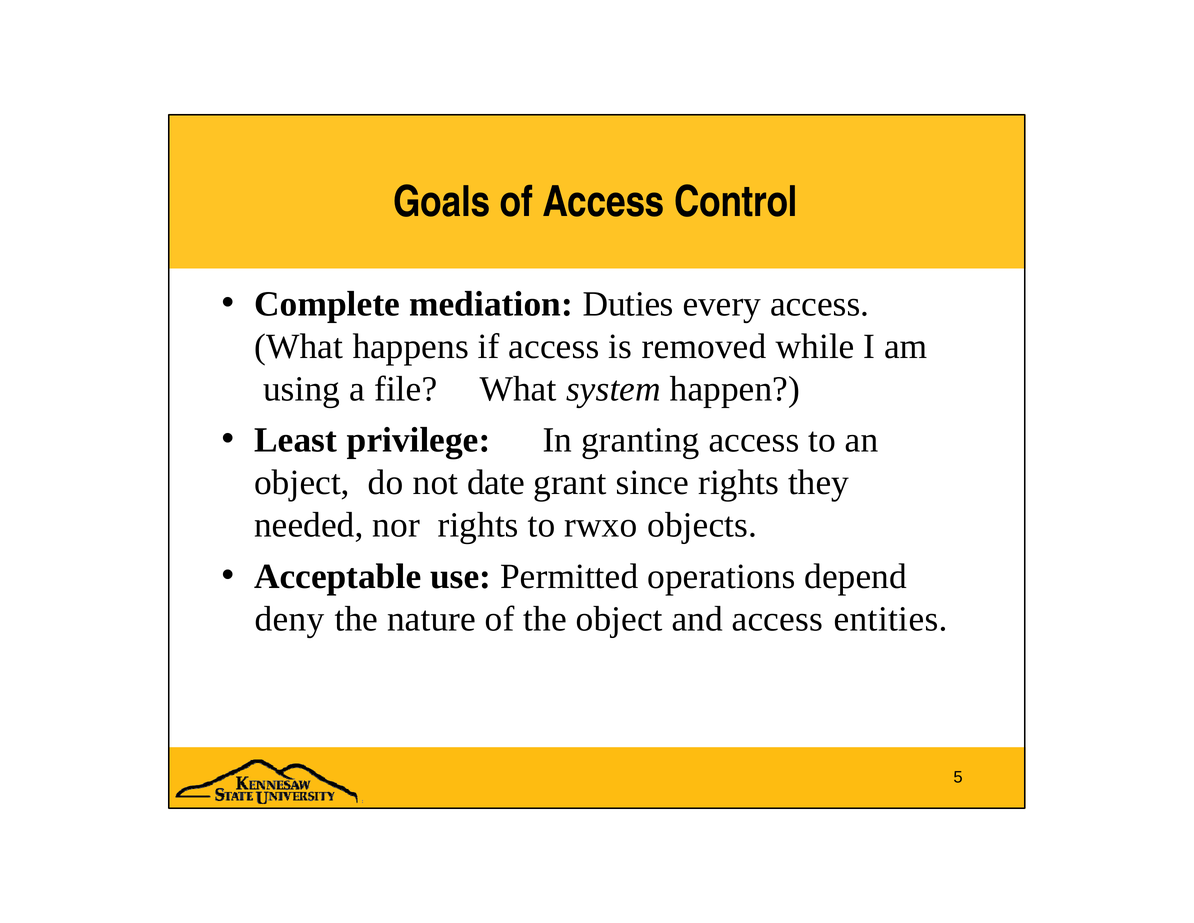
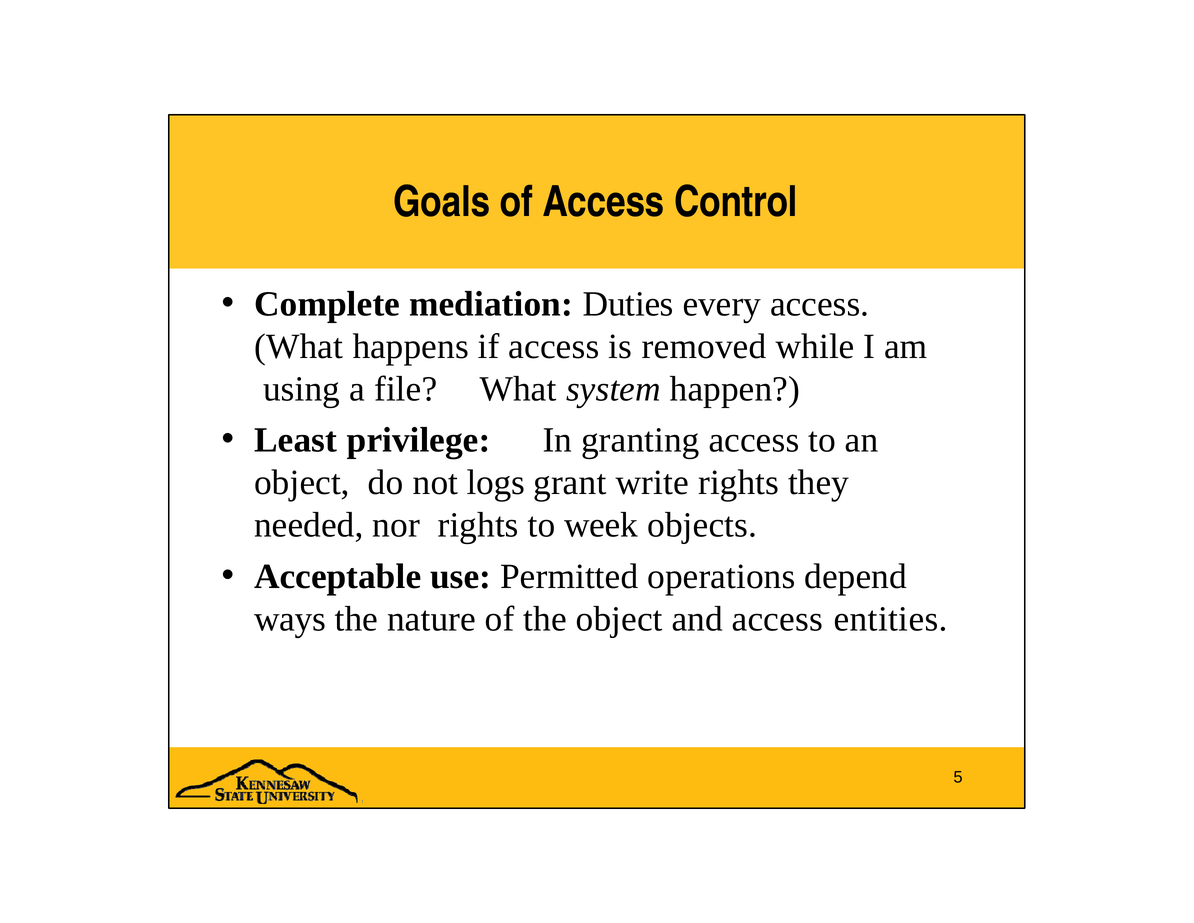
date: date -> logs
since: since -> write
rwxo: rwxo -> week
deny: deny -> ways
